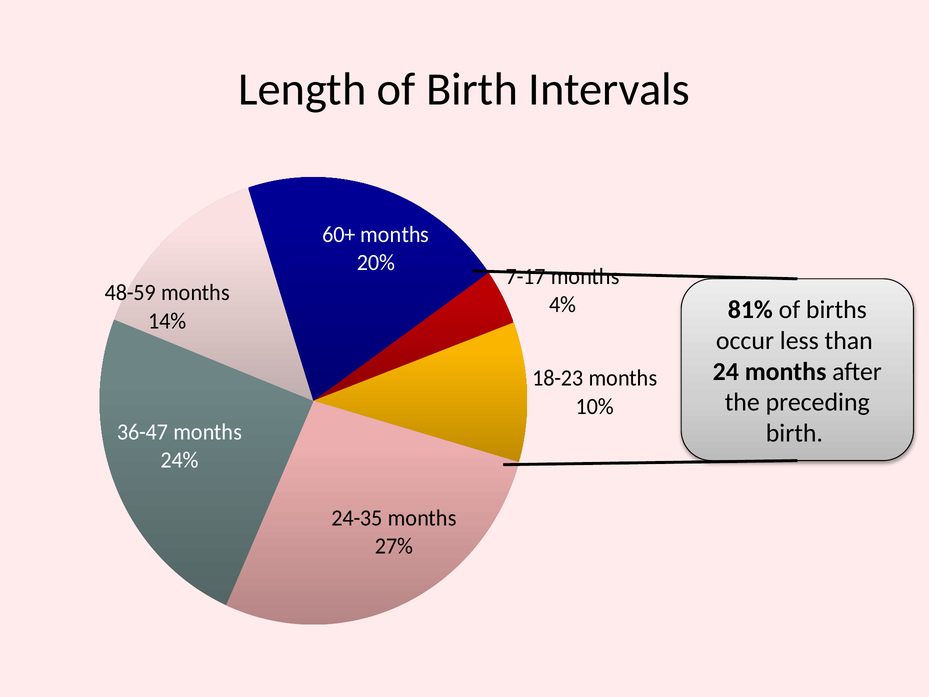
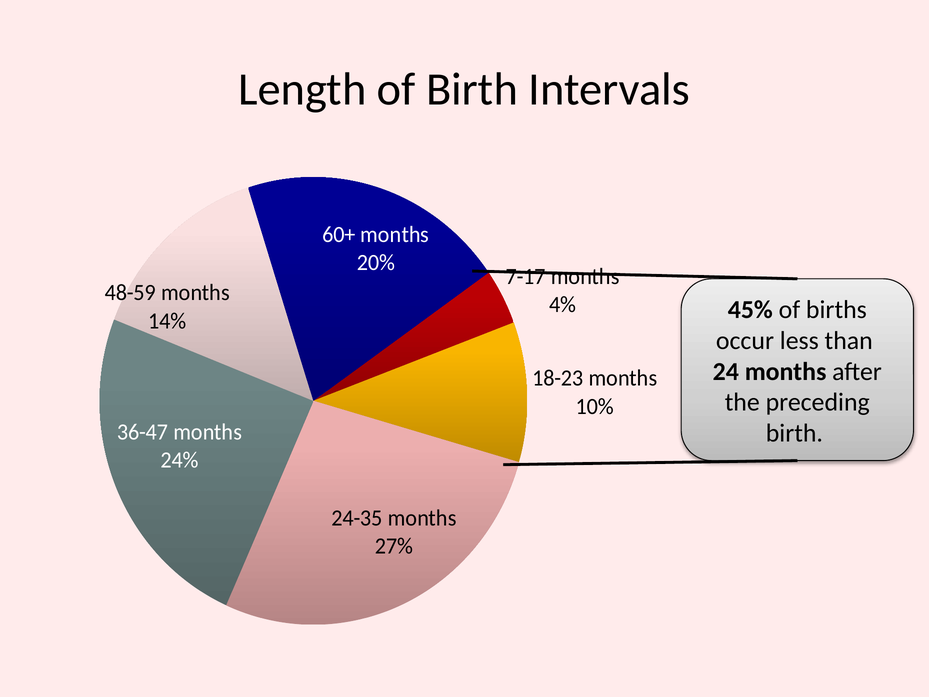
81%: 81% -> 45%
